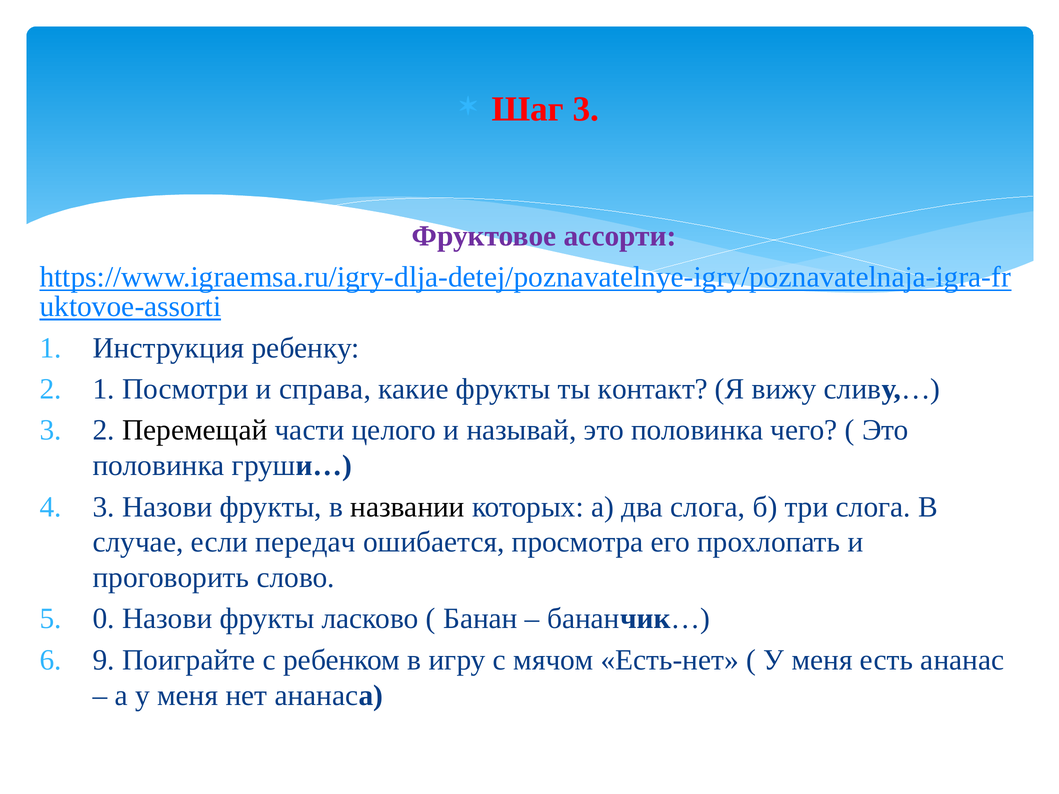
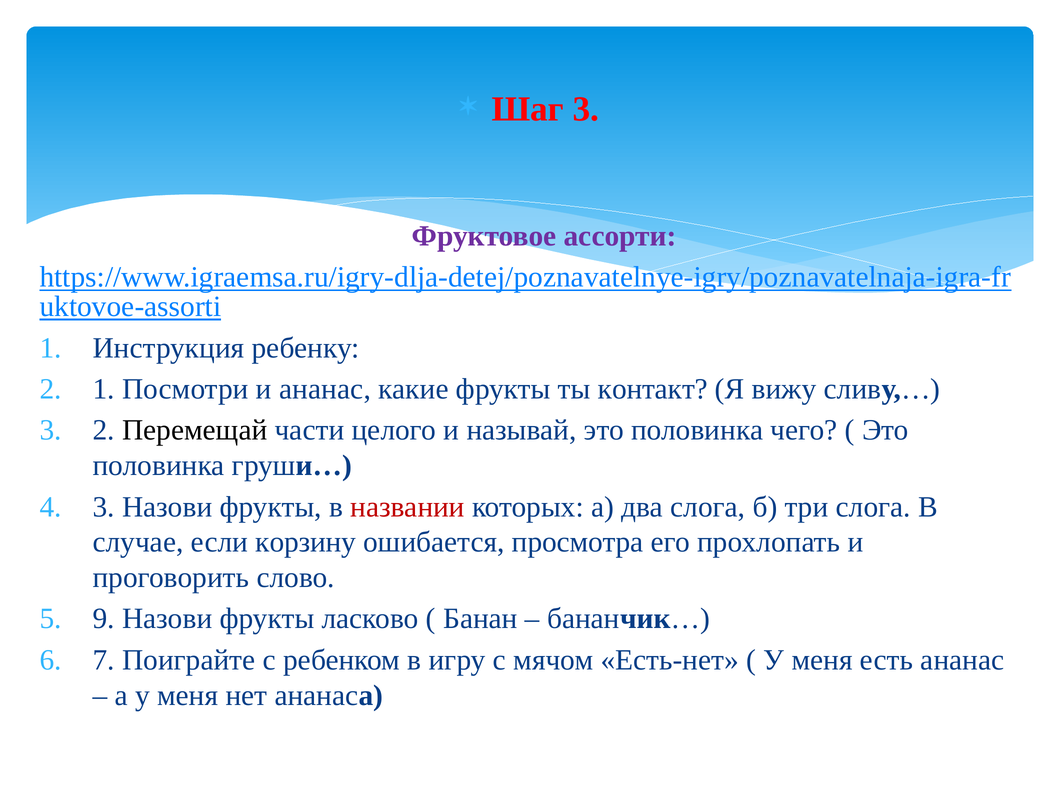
и справа: справа -> ананас
названии colour: black -> red
передач: передач -> корзину
0: 0 -> 9
9: 9 -> 7
